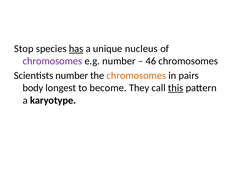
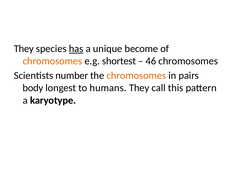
Stop at (24, 49): Stop -> They
nucleus: nucleus -> become
chromosomes at (52, 61) colour: purple -> orange
e.g number: number -> shortest
become: become -> humans
this underline: present -> none
